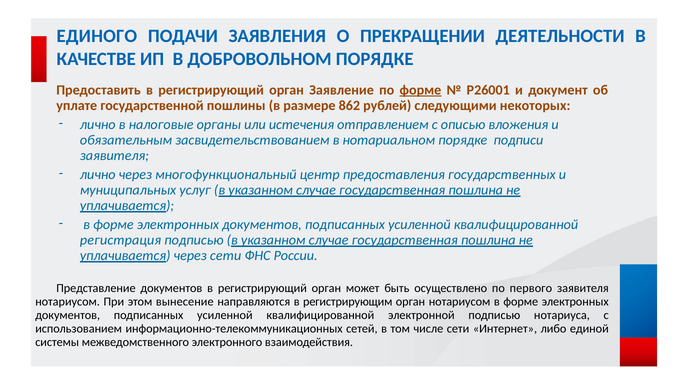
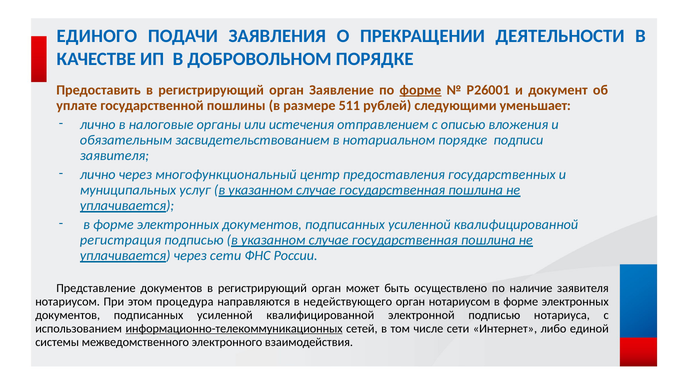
862: 862 -> 511
некоторых: некоторых -> уменьшает
первого: первого -> наличие
вынесение: вынесение -> процедура
регистрирующим: регистрирующим -> недействующего
информационно-телекоммуникационных underline: none -> present
